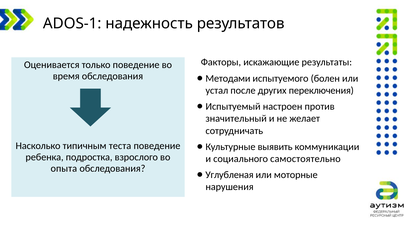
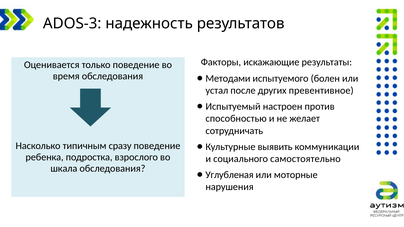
ADOS-1: ADOS-1 -> ADOS-3
переключения: переключения -> превентивное
значительный: значительный -> способностью
теста: теста -> сразу
опыта: опыта -> шкала
